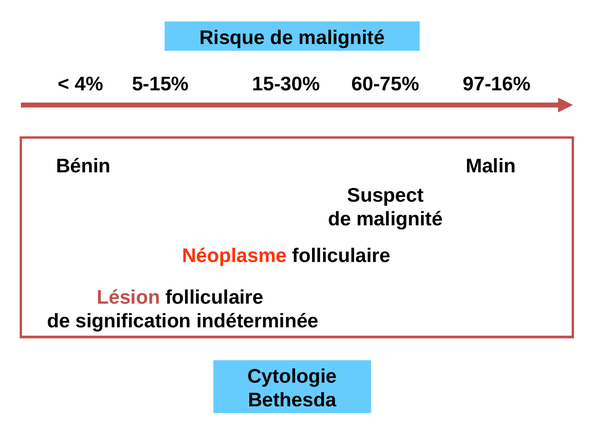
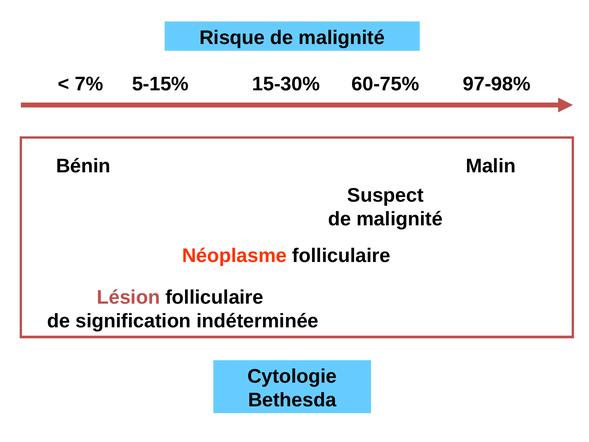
4%: 4% -> 7%
97-16%: 97-16% -> 97-98%
